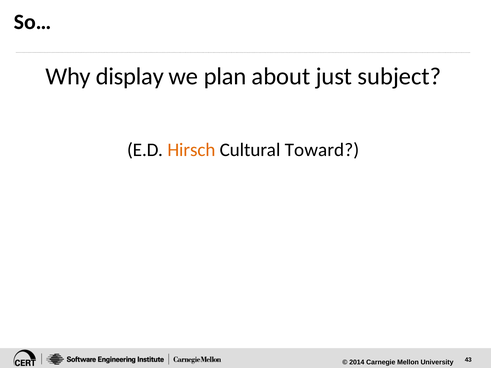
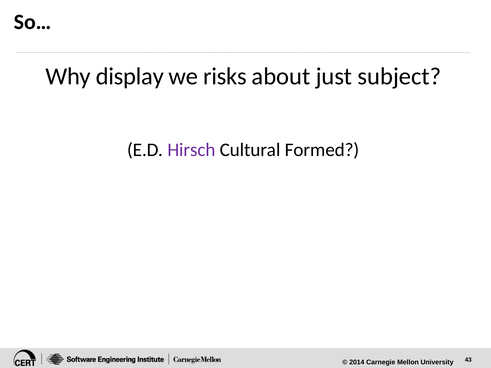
plan: plan -> risks
Hirsch colour: orange -> purple
Toward: Toward -> Formed
